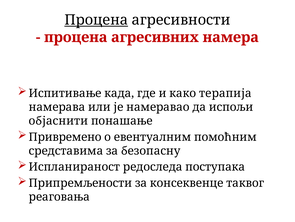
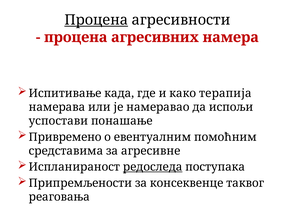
објаснити: објаснити -> успостави
безопасну: безопасну -> агресивне
редоследа underline: none -> present
